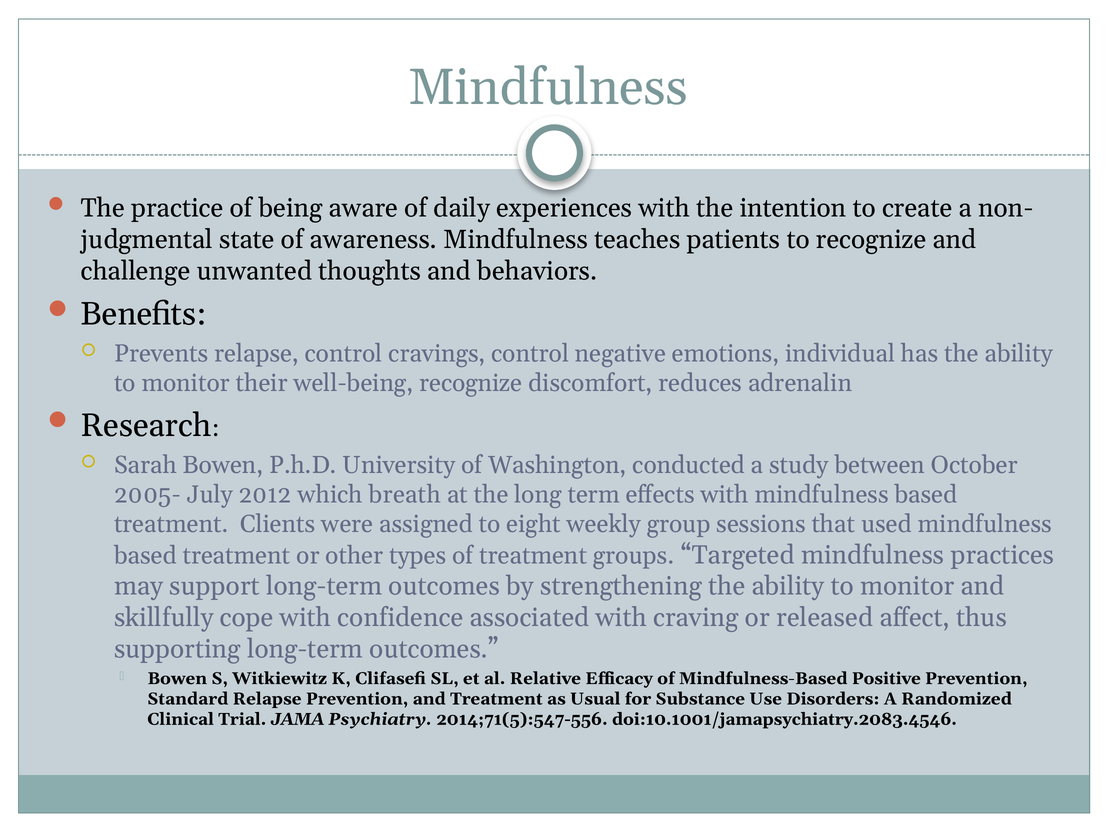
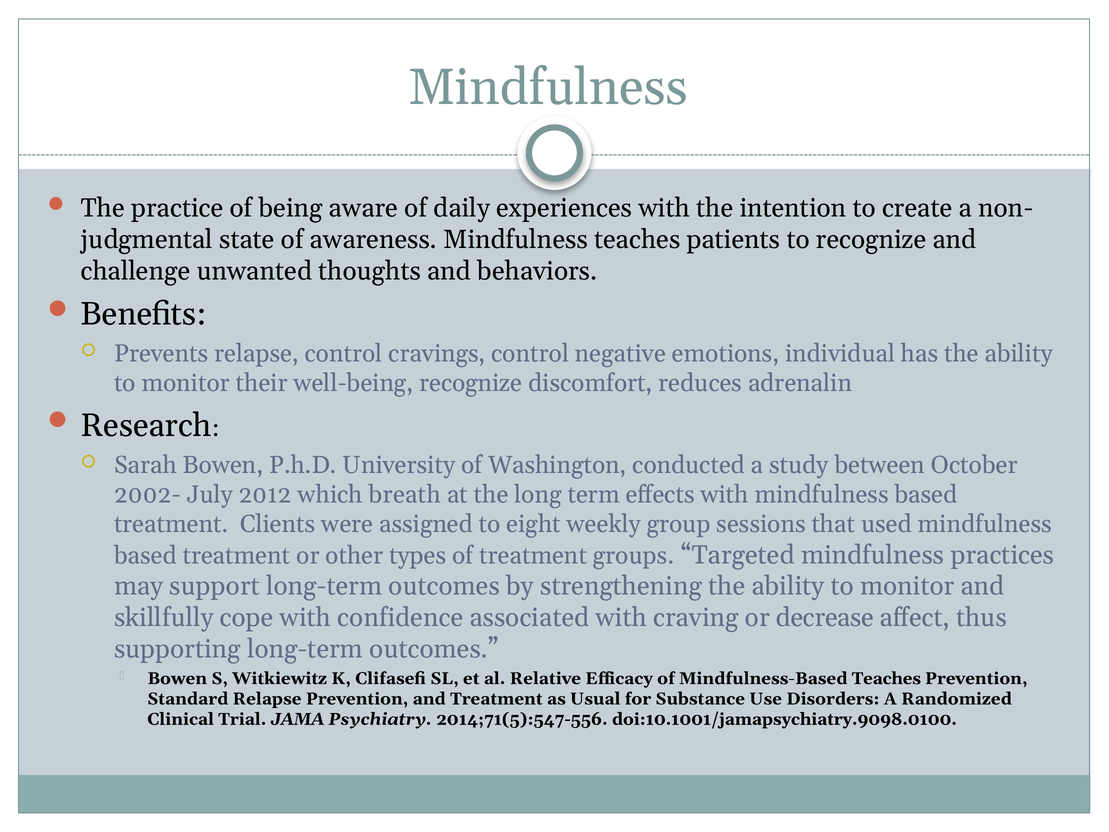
2005-: 2005- -> 2002-
released: released -> decrease
Mindfulness-Based Positive: Positive -> Teaches
doi:10.1001/jamapsychiatry.2083.4546: doi:10.1001/jamapsychiatry.2083.4546 -> doi:10.1001/jamapsychiatry.9098.0100
